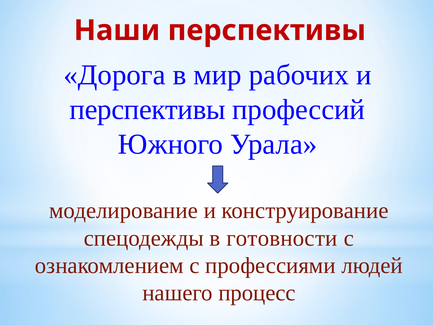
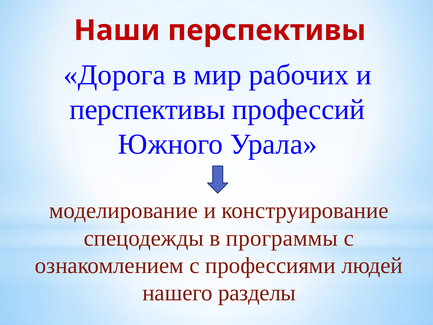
готовности: готовности -> программы
процесс: процесс -> разделы
